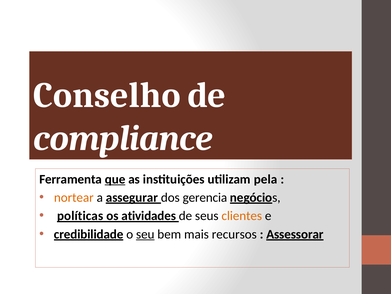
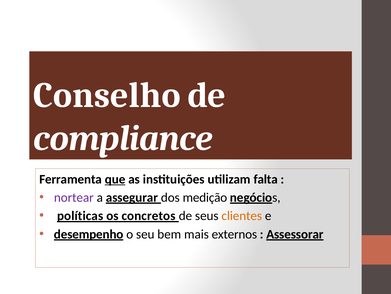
pela: pela -> falta
nortear colour: orange -> purple
gerencia: gerencia -> medição
atividades: atividades -> concretos
credibilidade: credibilidade -> desempenho
seu underline: present -> none
recursos: recursos -> externos
